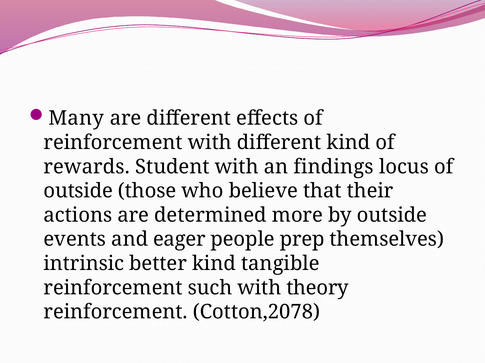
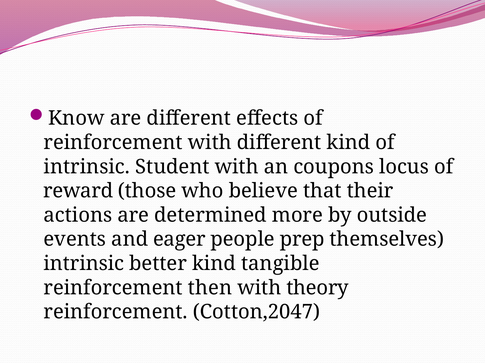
Many: Many -> Know
rewards at (87, 167): rewards -> intrinsic
findings: findings -> coupons
outside at (78, 191): outside -> reward
such: such -> then
Cotton,2078: Cotton,2078 -> Cotton,2047
